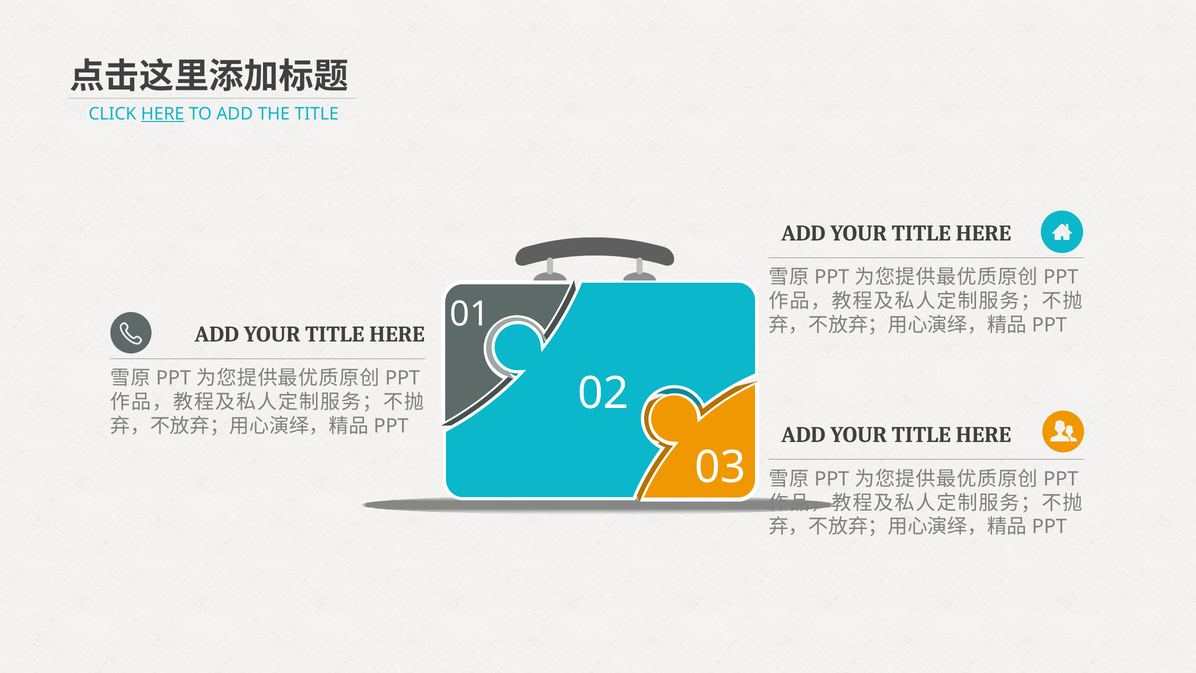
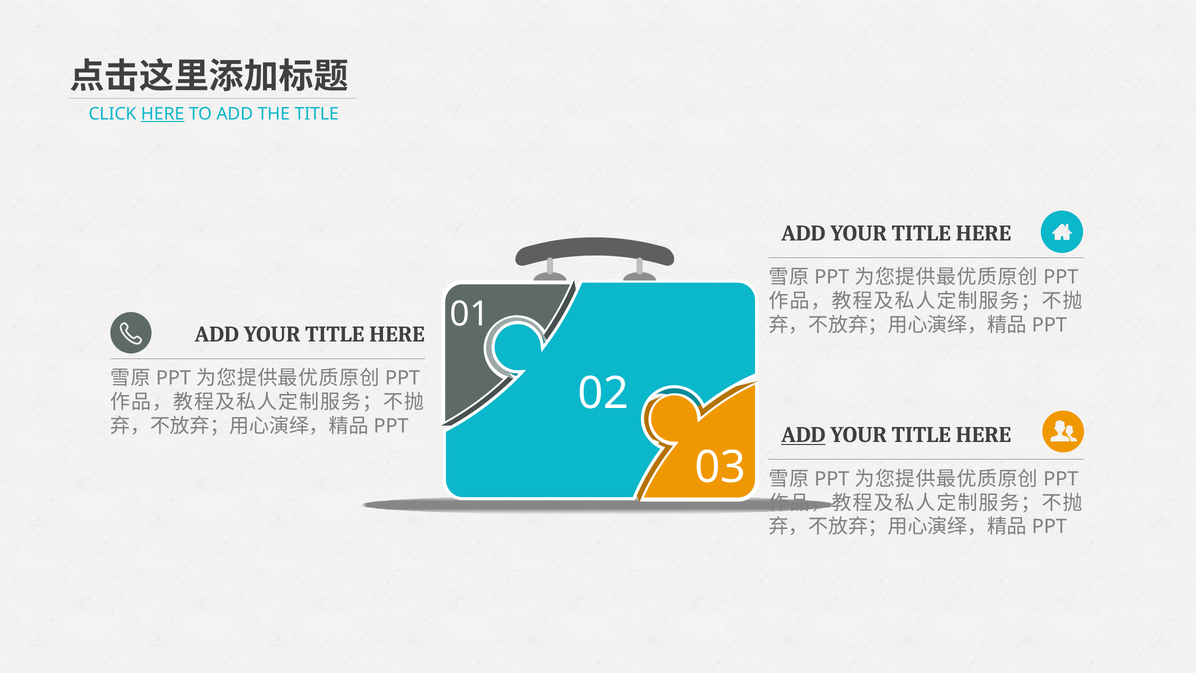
ADD at (803, 435) underline: none -> present
